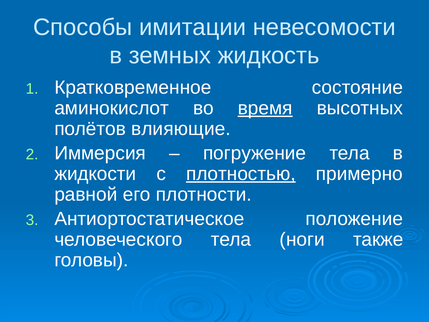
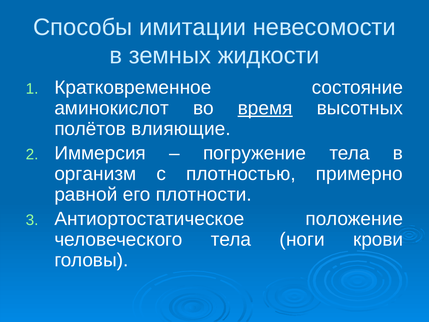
жидкость: жидкость -> жидкости
жидкости: жидкости -> организм
плотностью underline: present -> none
также: также -> крови
